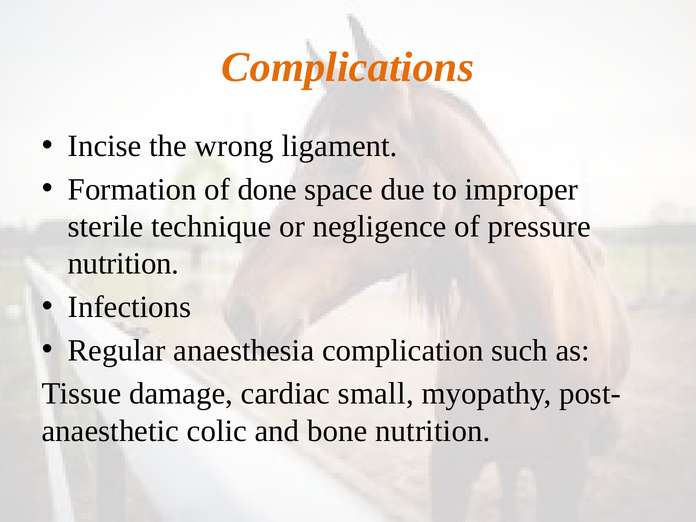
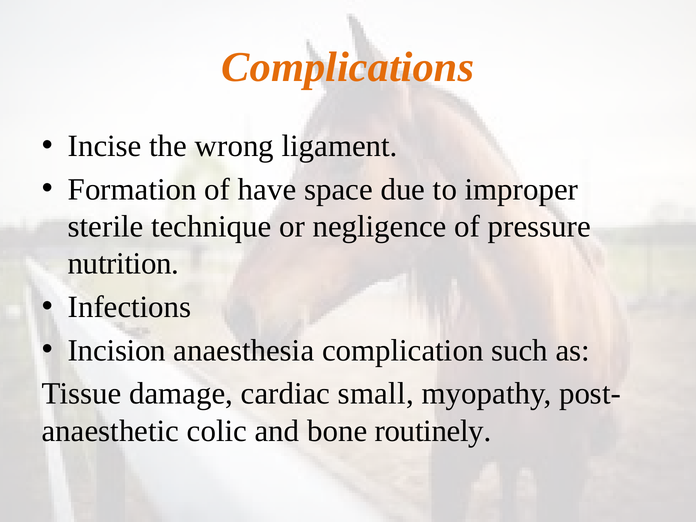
done: done -> have
Regular: Regular -> Incision
bone nutrition: nutrition -> routinely
